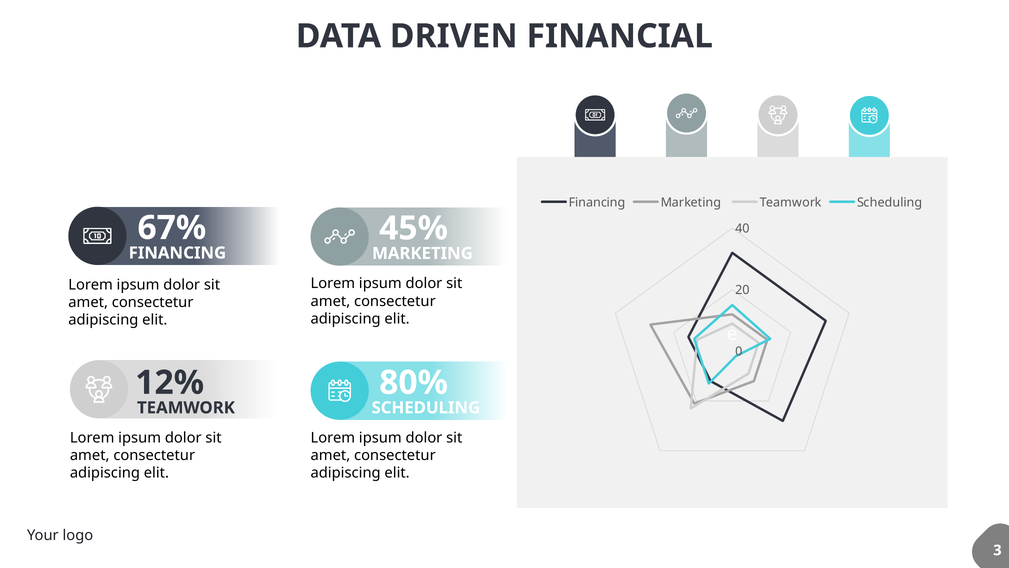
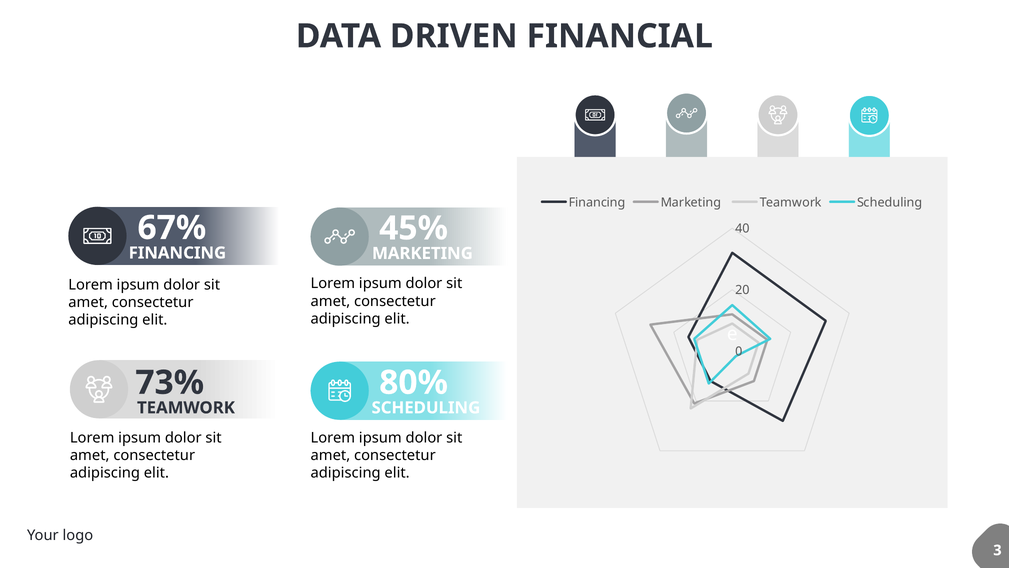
12%: 12% -> 73%
